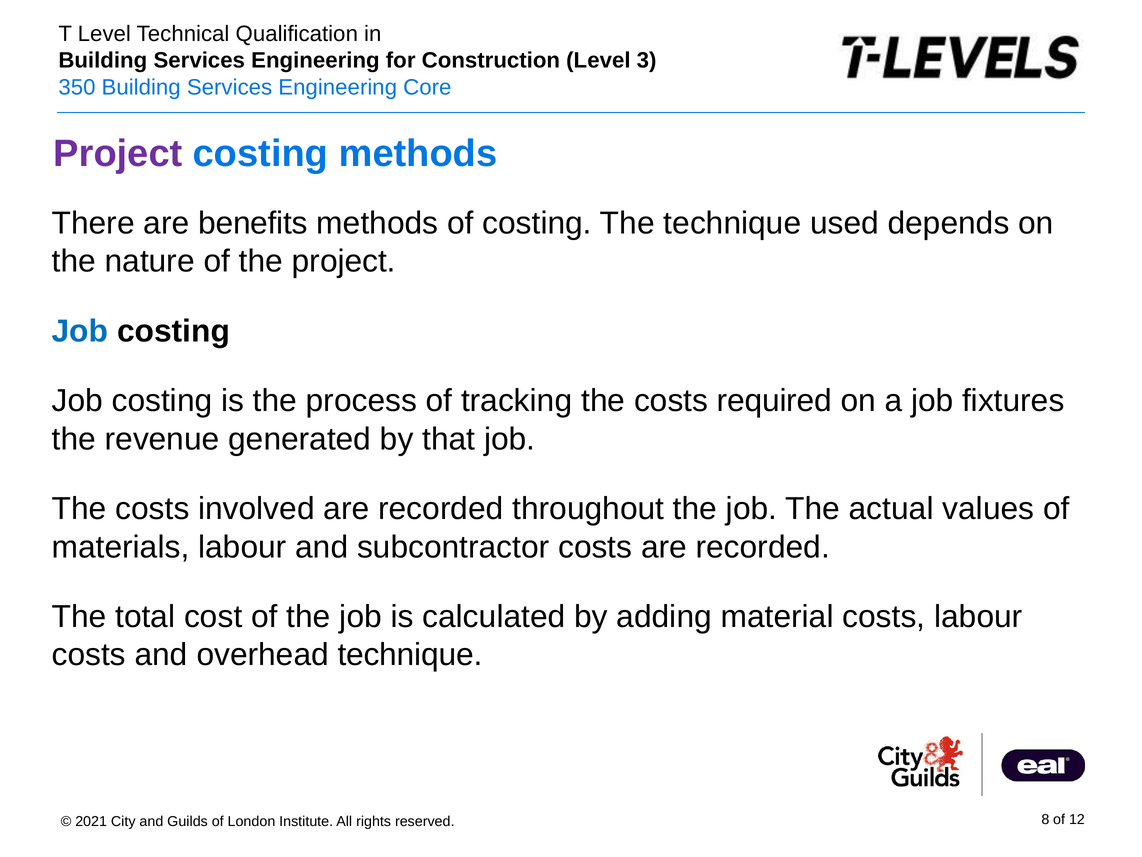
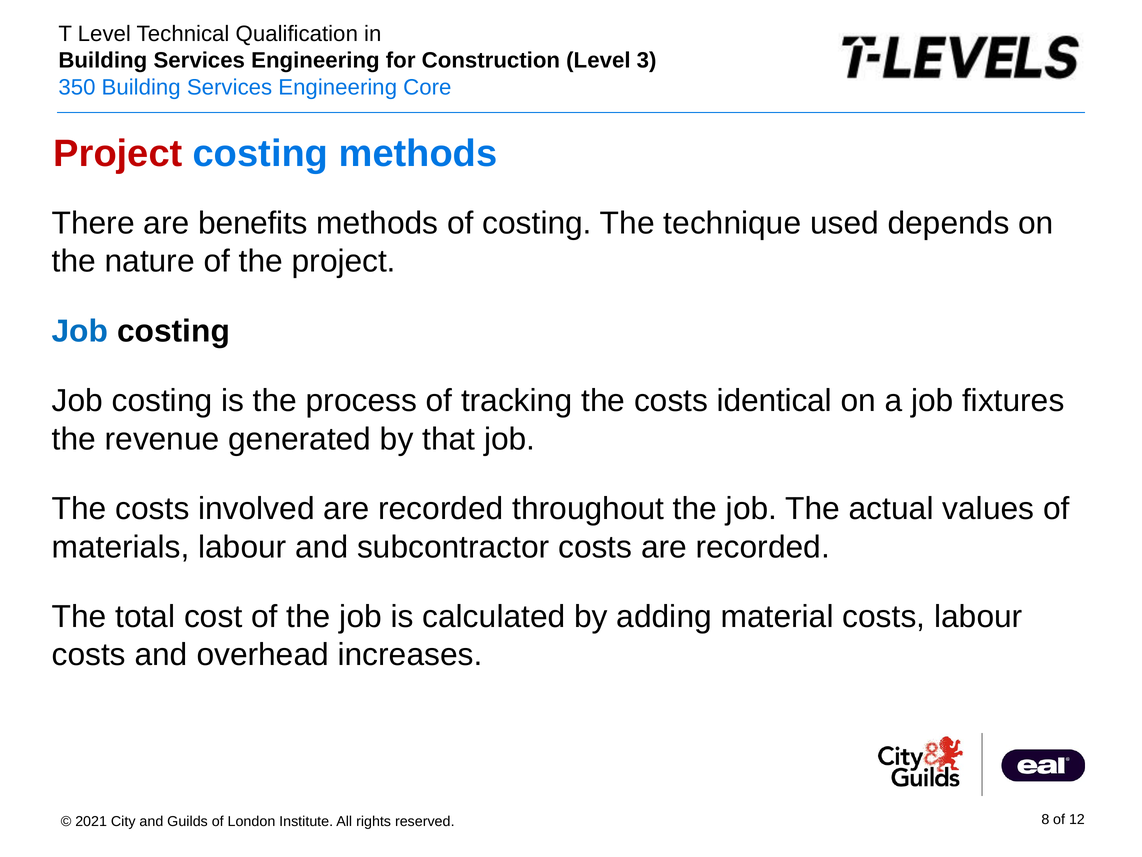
Project at (118, 154) colour: purple -> red
required: required -> identical
overhead technique: technique -> increases
